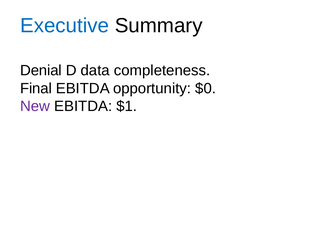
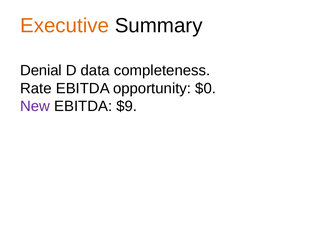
Executive colour: blue -> orange
Final: Final -> Rate
$1: $1 -> $9
